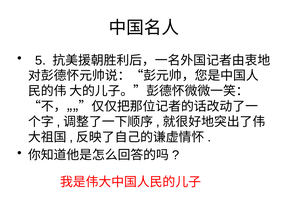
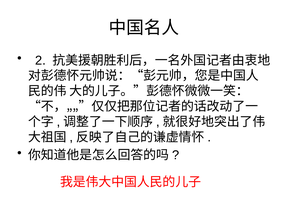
5: 5 -> 2
